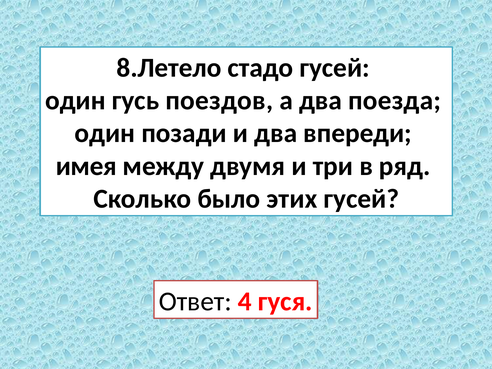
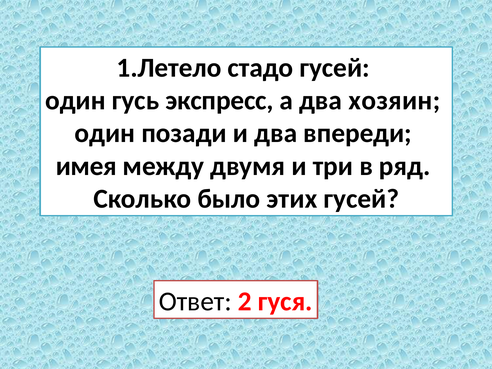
8.Летело: 8.Летело -> 1.Летело
поездов: поездов -> экспресс
поезда: поезда -> хозяин
4: 4 -> 2
